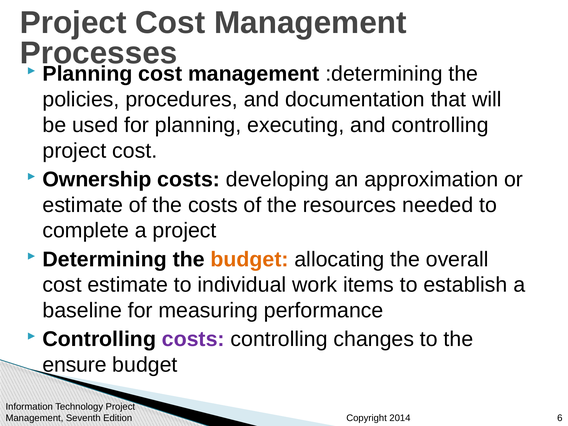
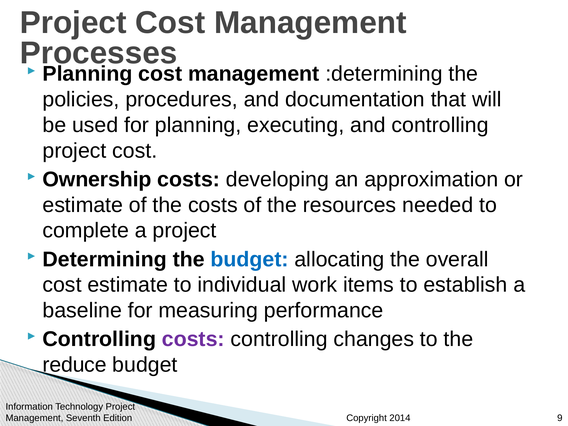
budget at (250, 259) colour: orange -> blue
ensure: ensure -> reduce
6: 6 -> 9
